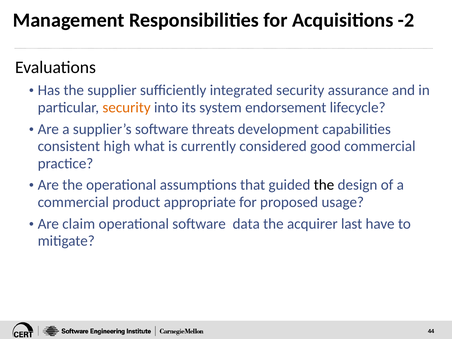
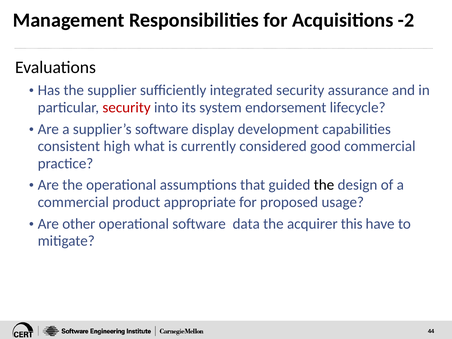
security at (127, 108) colour: orange -> red
threats: threats -> display
claim: claim -> other
last: last -> this
